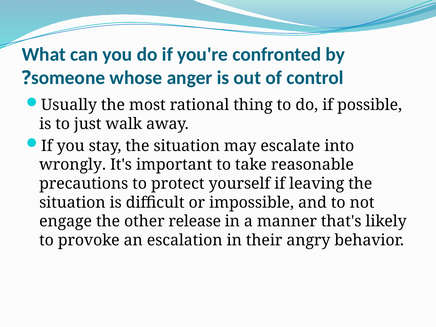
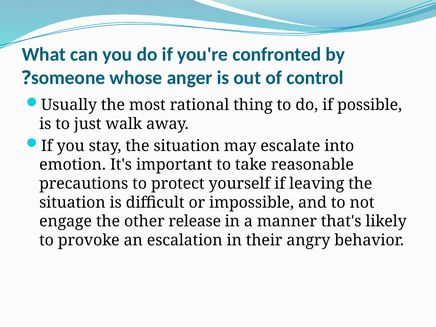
wrongly: wrongly -> emotion
